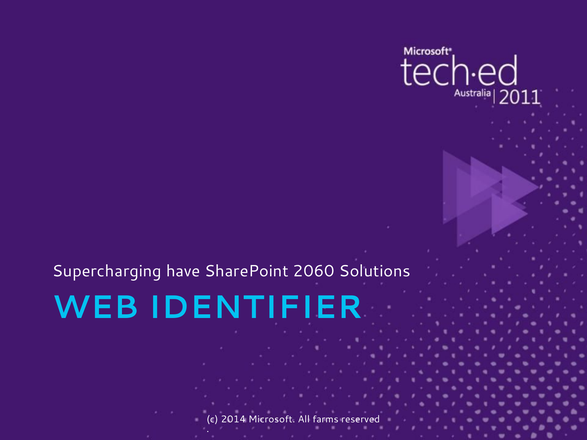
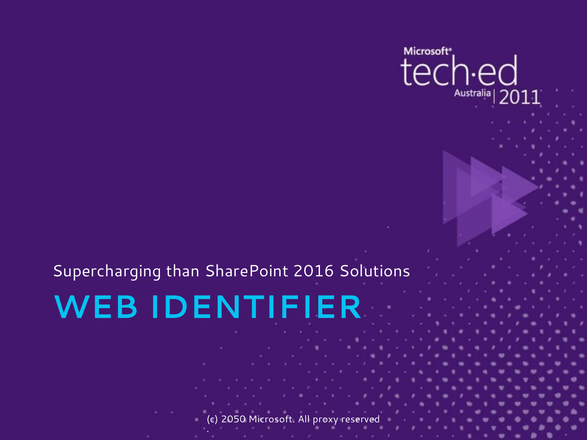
have: have -> than
2060: 2060 -> 2016
2014: 2014 -> 2050
farms: farms -> proxy
